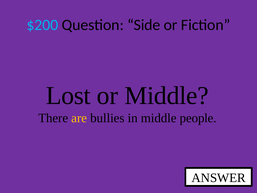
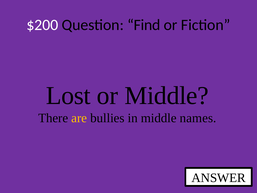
$200 colour: light blue -> white
Side: Side -> Find
people: people -> names
